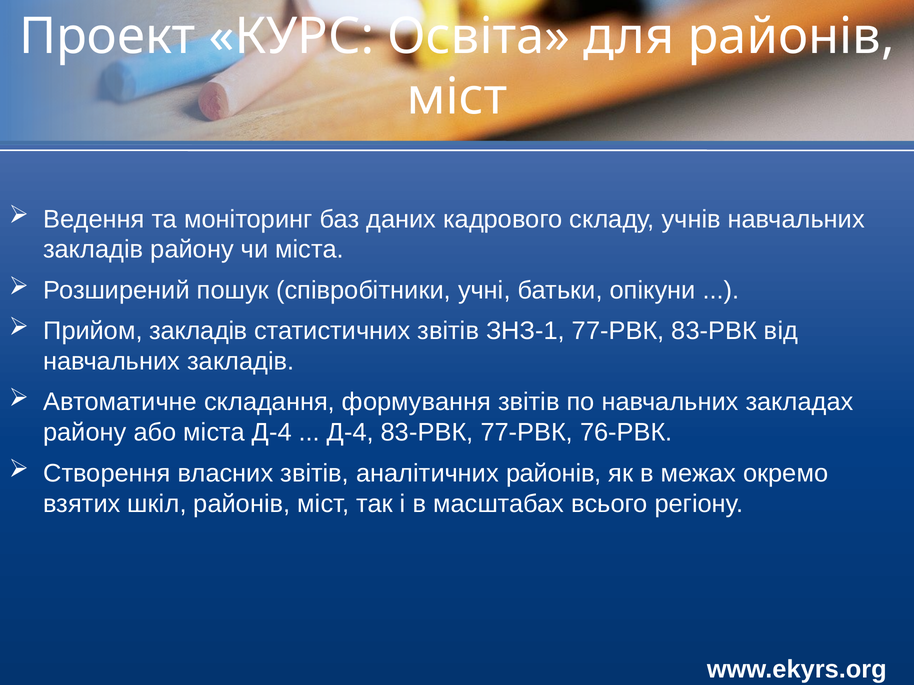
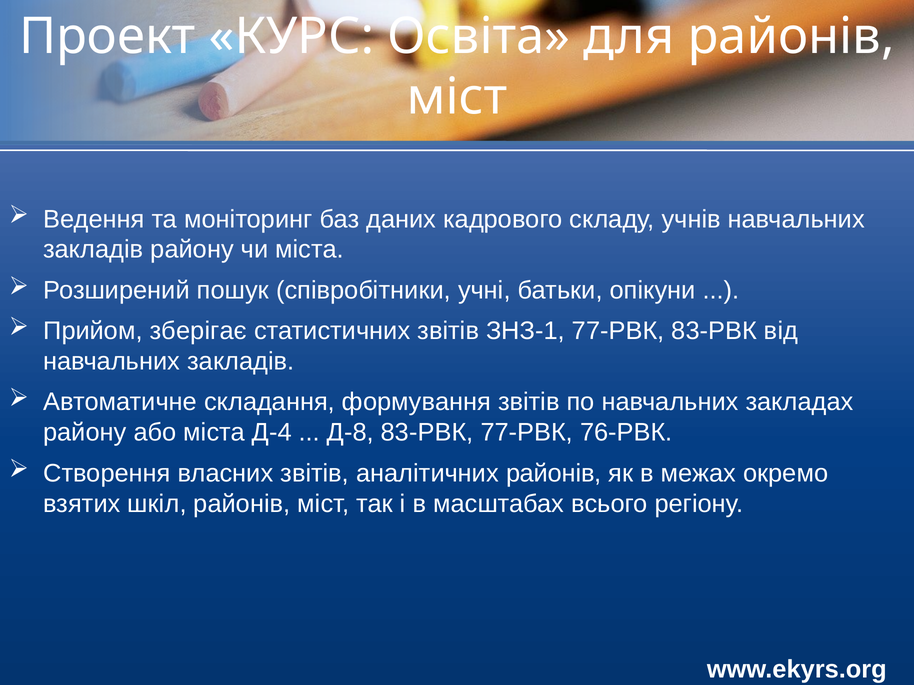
Прийом закладів: закладів -> зберігає
Д-4 at (350, 433): Д-4 -> Д-8
